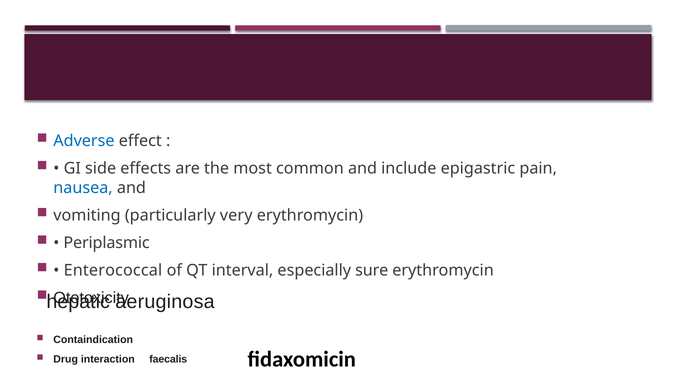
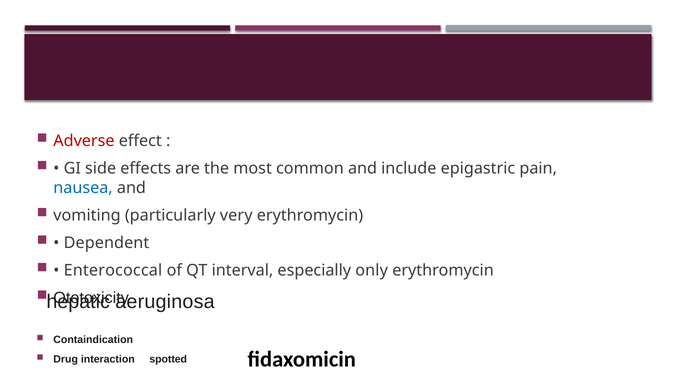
Adverse colour: blue -> red
Periplasmic: Periplasmic -> Dependent
sure: sure -> only
faecalis: faecalis -> spotted
